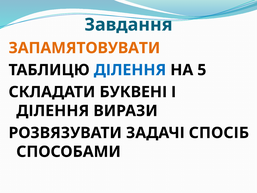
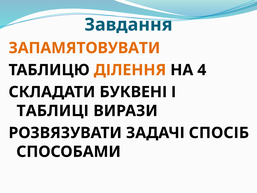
ДІЛЕННЯ at (130, 70) colour: blue -> orange
5: 5 -> 4
ДІЛЕННЯ at (53, 111): ДІЛЕННЯ -> ТАБЛИЦІ
